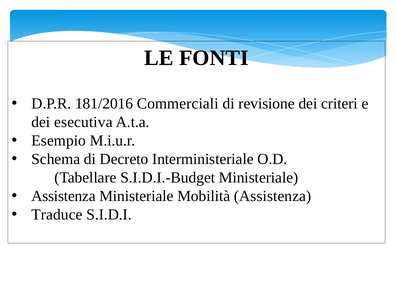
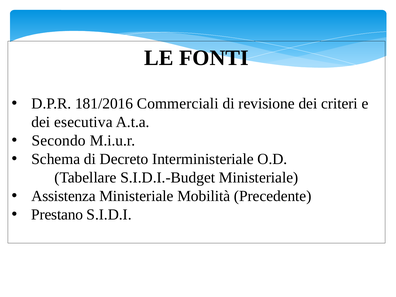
Esempio: Esempio -> Secondo
Mobilità Assistenza: Assistenza -> Precedente
Traduce: Traduce -> Prestano
